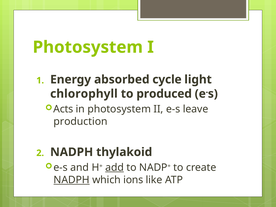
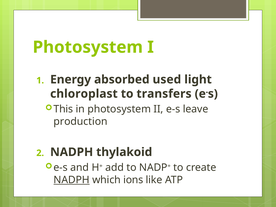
cycle: cycle -> used
chlorophyll: chlorophyll -> chloroplast
produced: produced -> transfers
Acts: Acts -> This
add underline: present -> none
